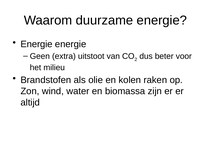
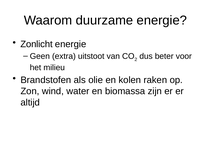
Energie at (37, 44): Energie -> Zonlicht
